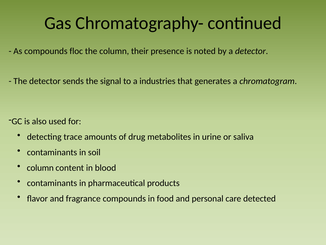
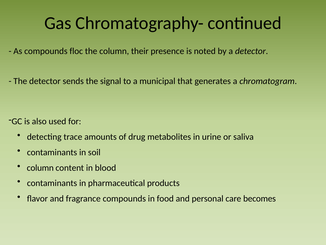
industries: industries -> municipal
detected: detected -> becomes
